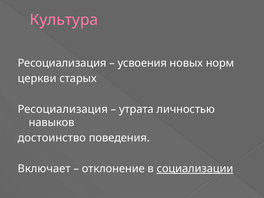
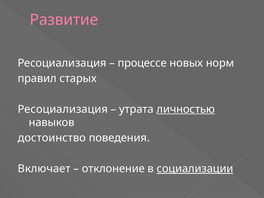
Культура: Культура -> Развитие
усвоения: усвоения -> процессе
церкви: церкви -> правил
личностью underline: none -> present
